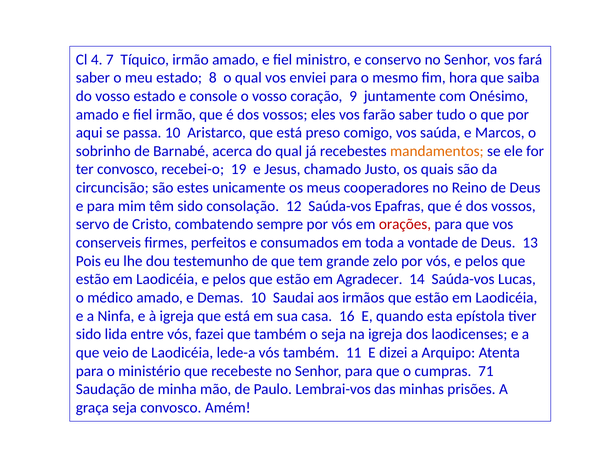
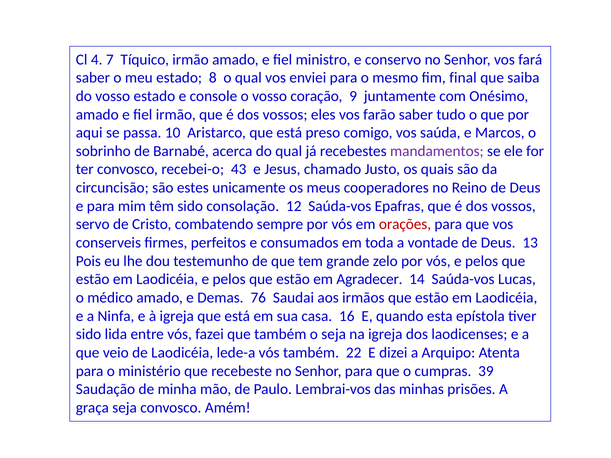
hora: hora -> final
mandamentos colour: orange -> purple
19: 19 -> 43
Demas 10: 10 -> 76
11: 11 -> 22
71: 71 -> 39
